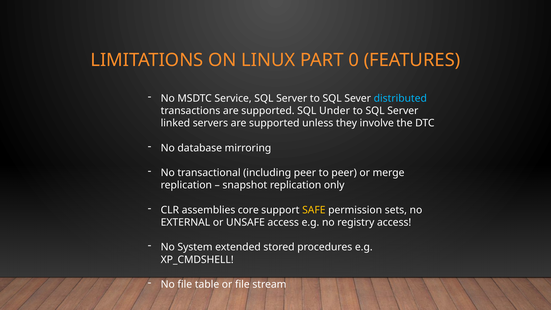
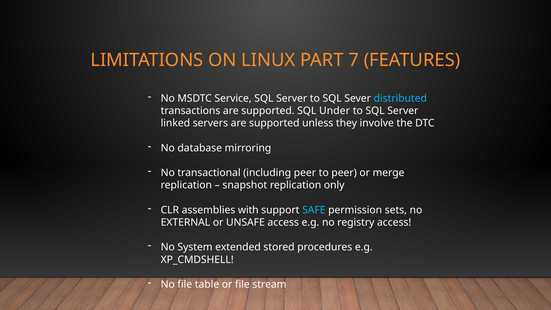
0: 0 -> 7
core: core -> with
SAFE colour: yellow -> light blue
